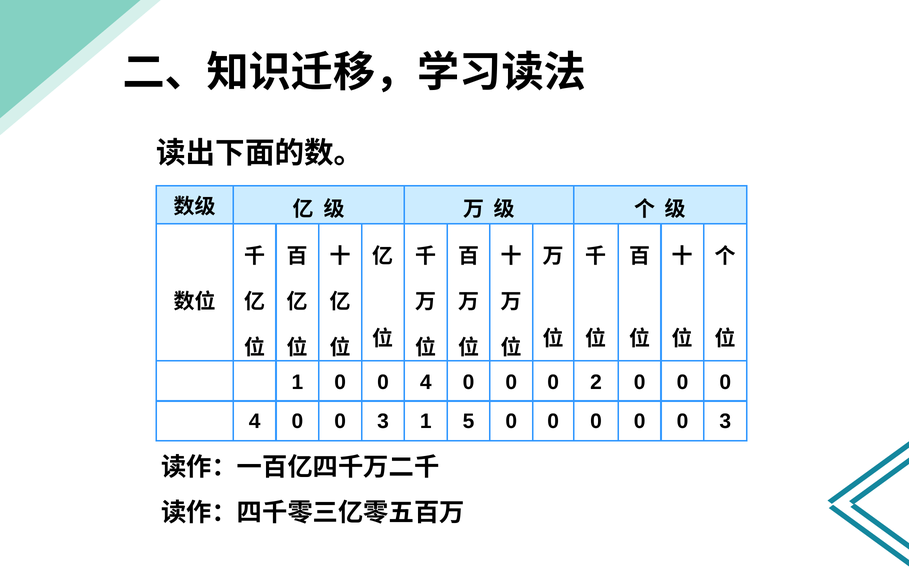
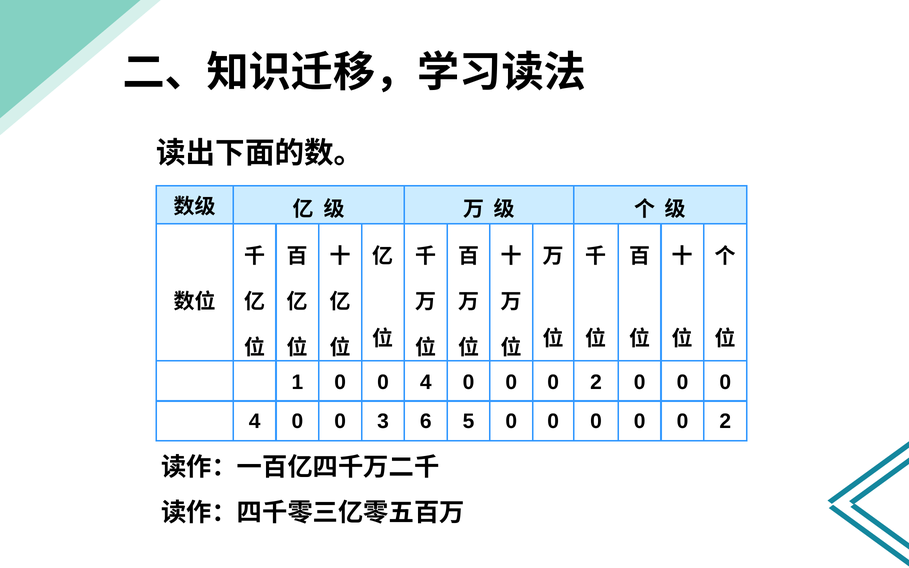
3 1: 1 -> 6
3 at (725, 421): 3 -> 2
